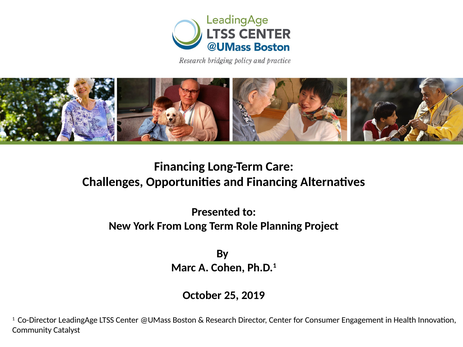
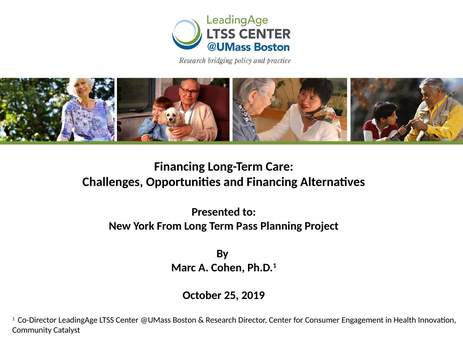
Role: Role -> Pass
